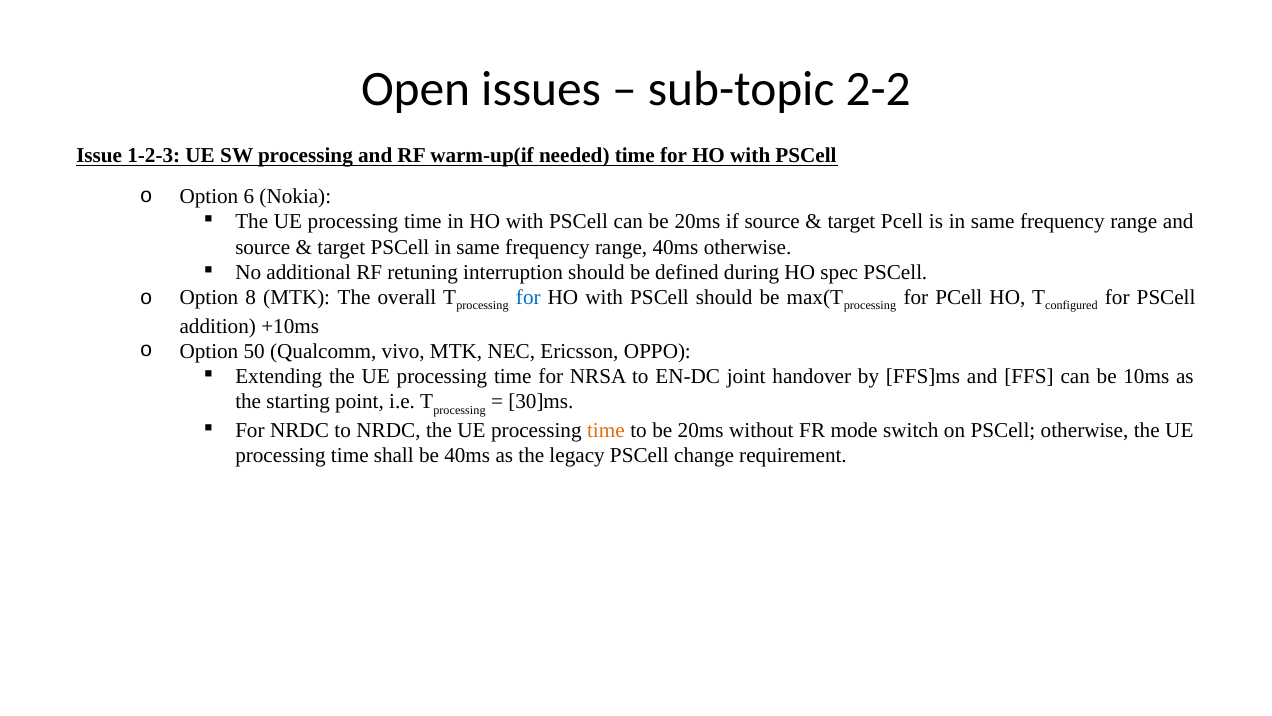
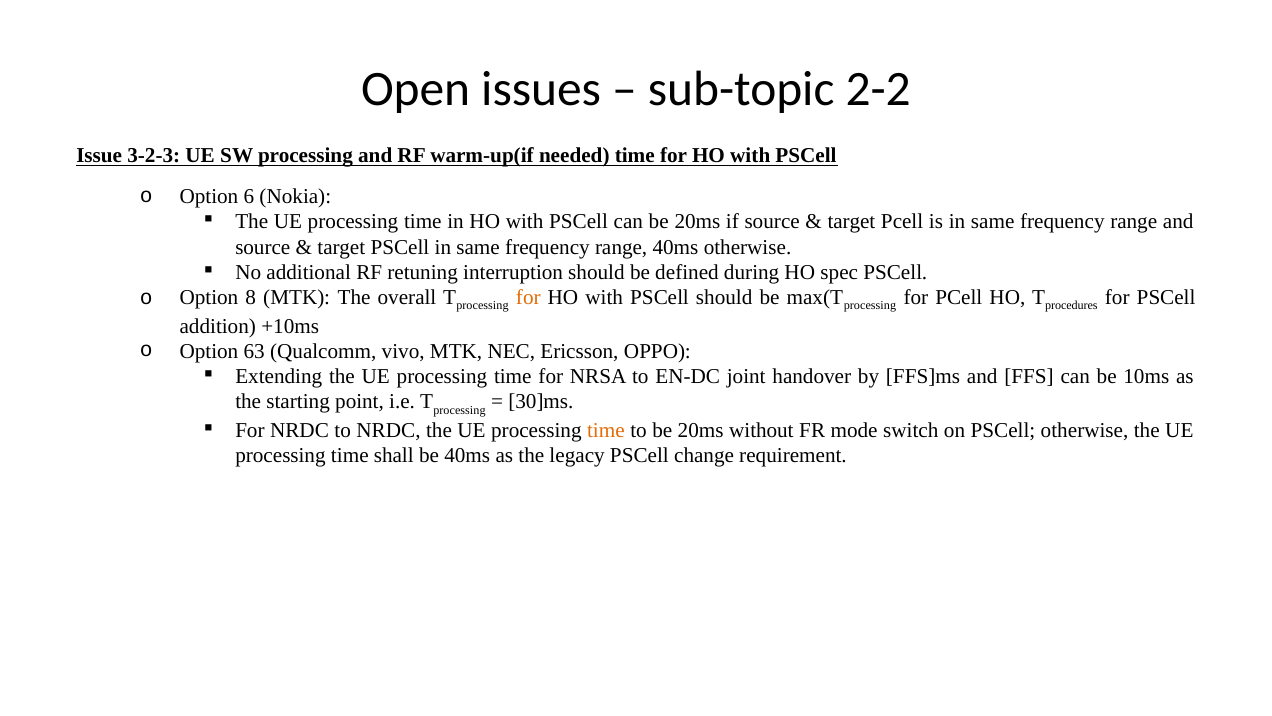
1-2-3: 1-2-3 -> 3-2-3
for at (528, 297) colour: blue -> orange
configured: configured -> procedures
50: 50 -> 63
